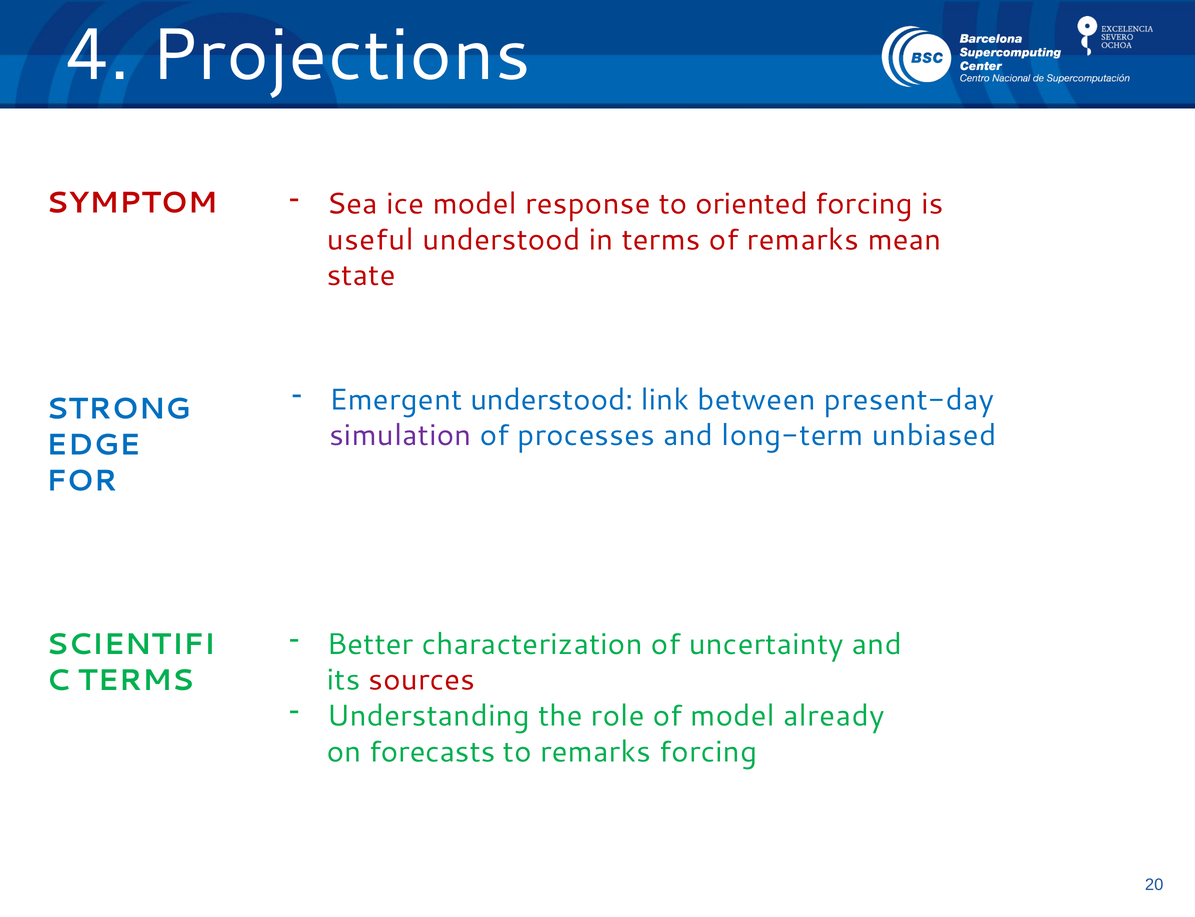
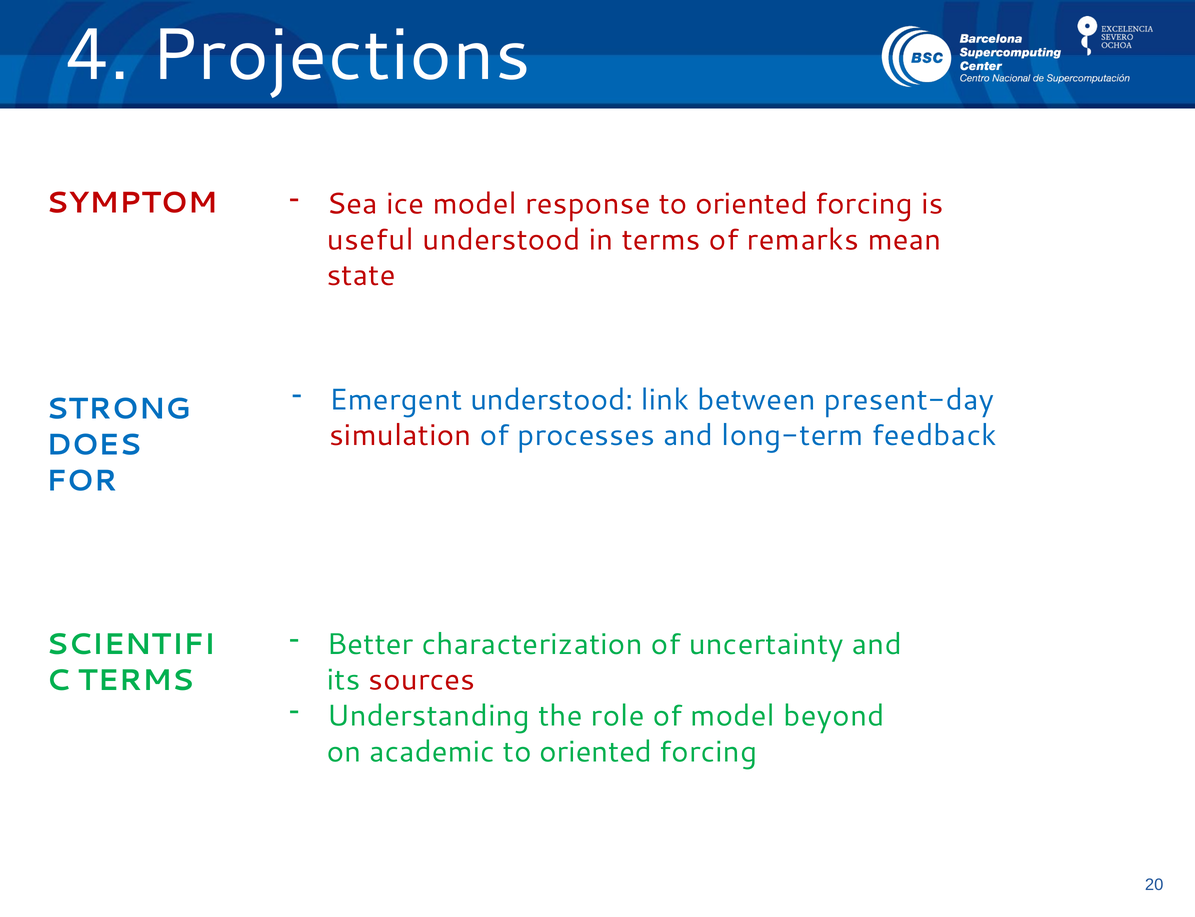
simulation colour: purple -> red
unbiased: unbiased -> feedback
EDGE: EDGE -> DOES
already: already -> beyond
forecasts: forecasts -> academic
remarks at (596, 752): remarks -> oriented
